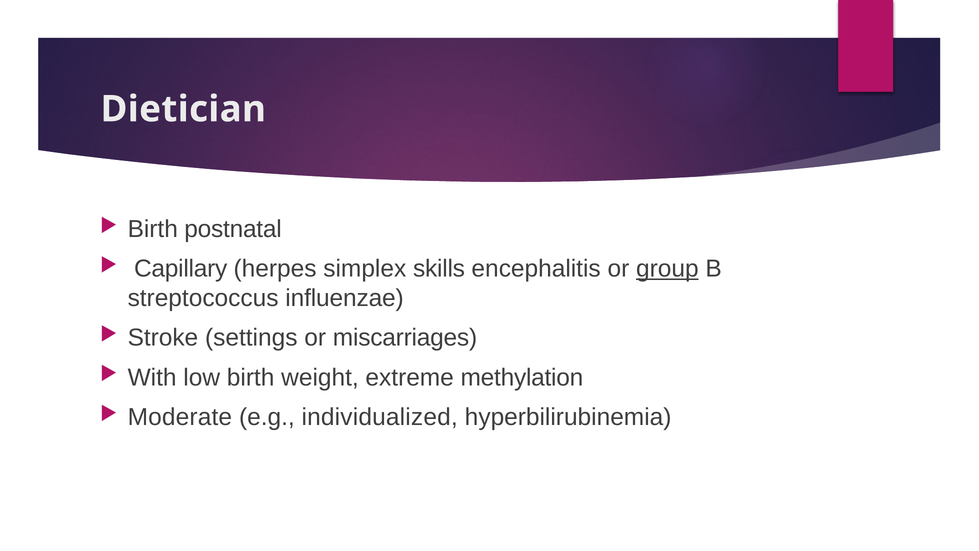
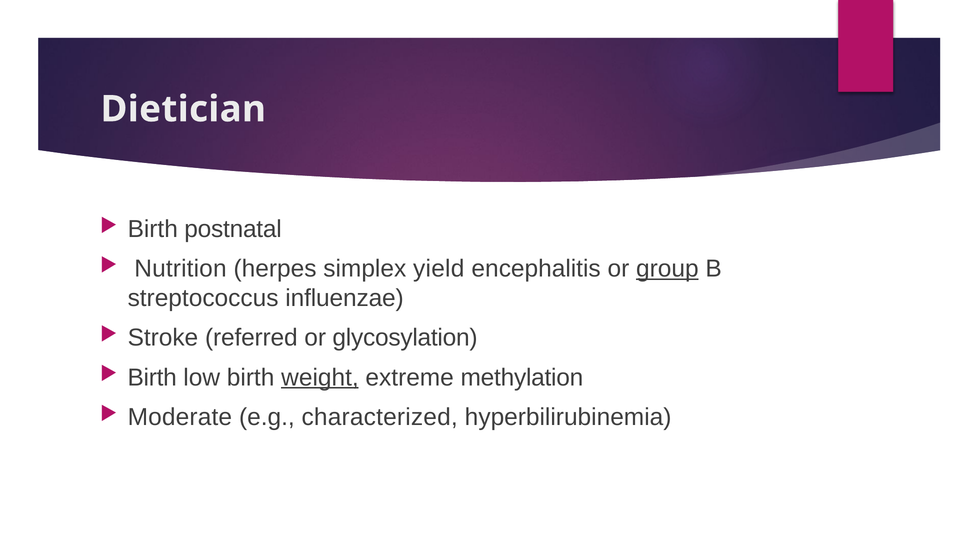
Capillary: Capillary -> Nutrition
skills: skills -> yield
settings: settings -> referred
miscarriages: miscarriages -> glycosylation
With at (152, 377): With -> Birth
weight underline: none -> present
individualized: individualized -> characterized
